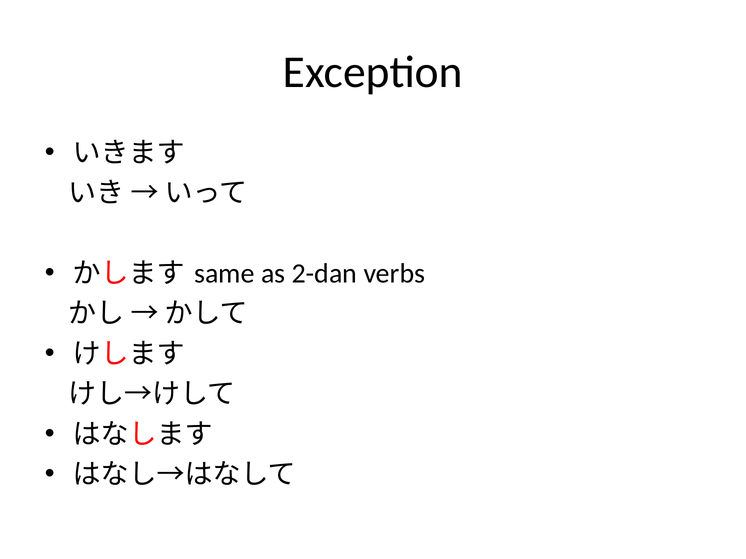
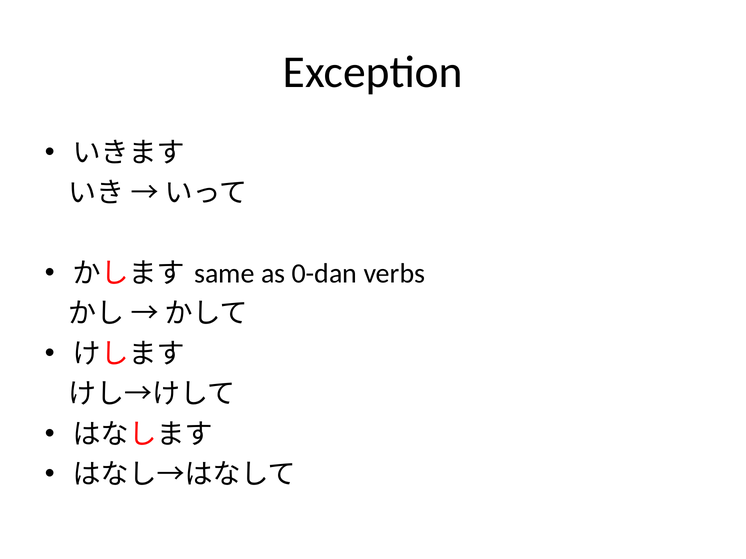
2-dan: 2-dan -> 0-dan
